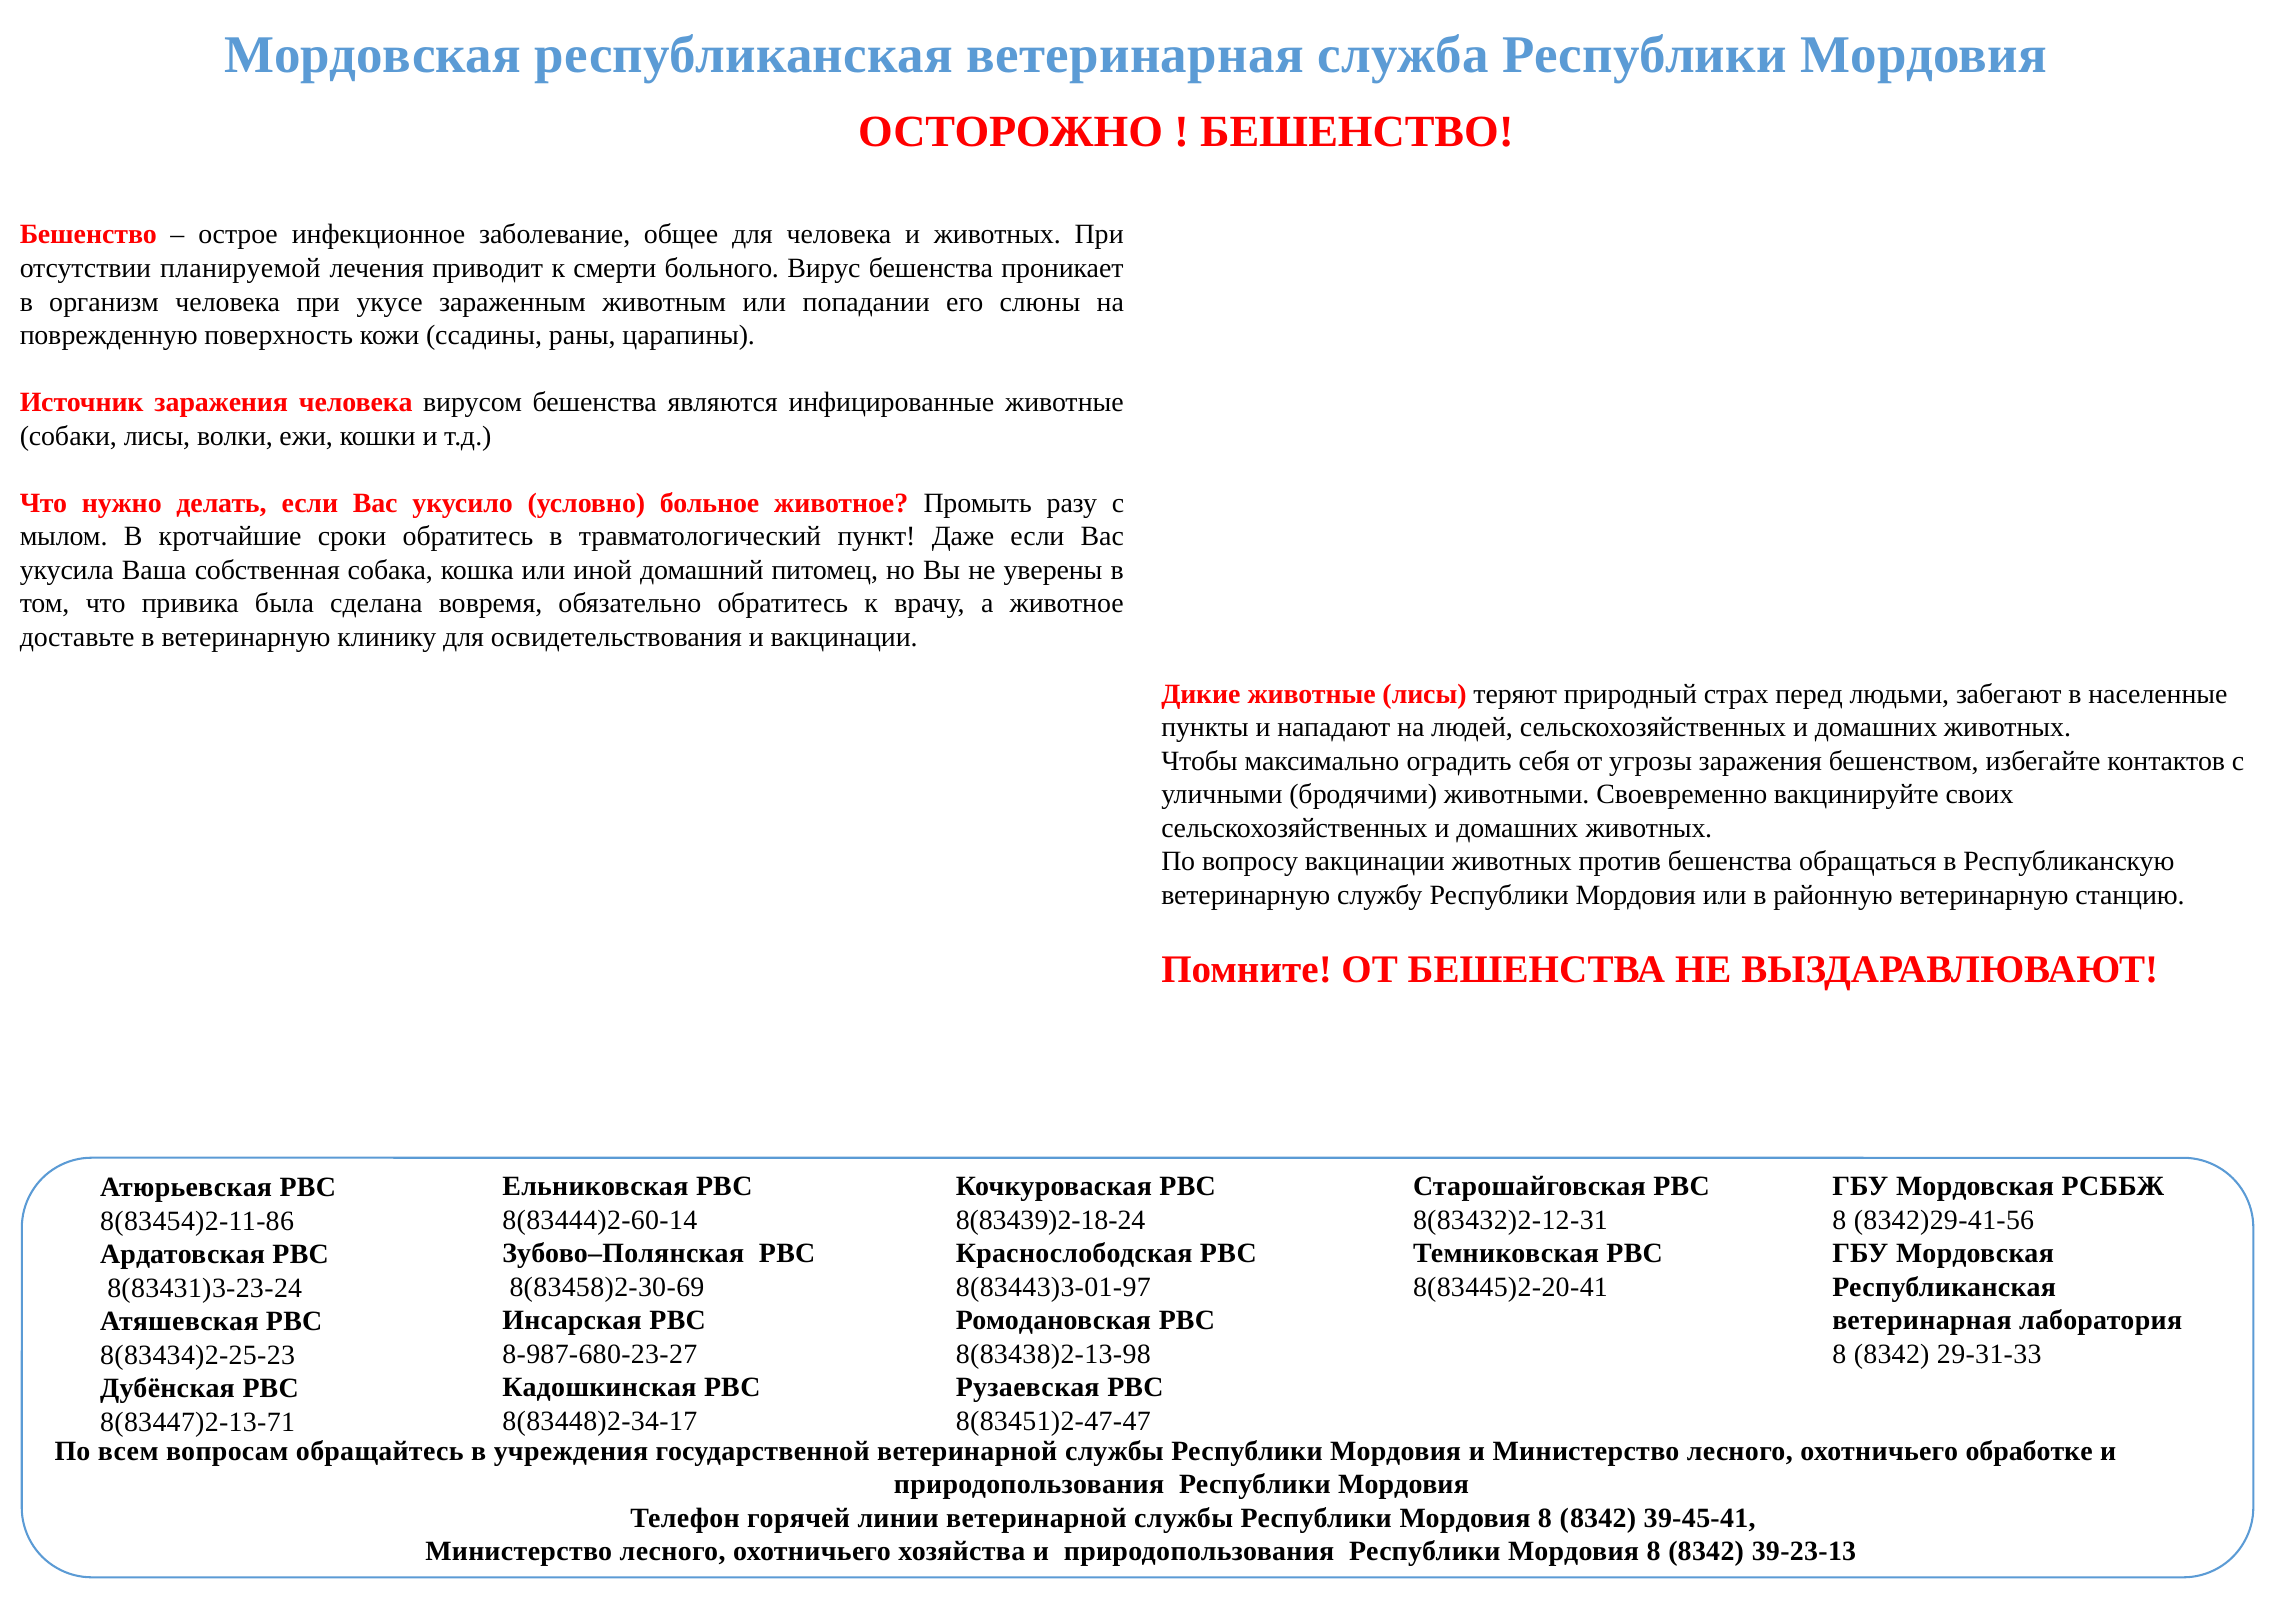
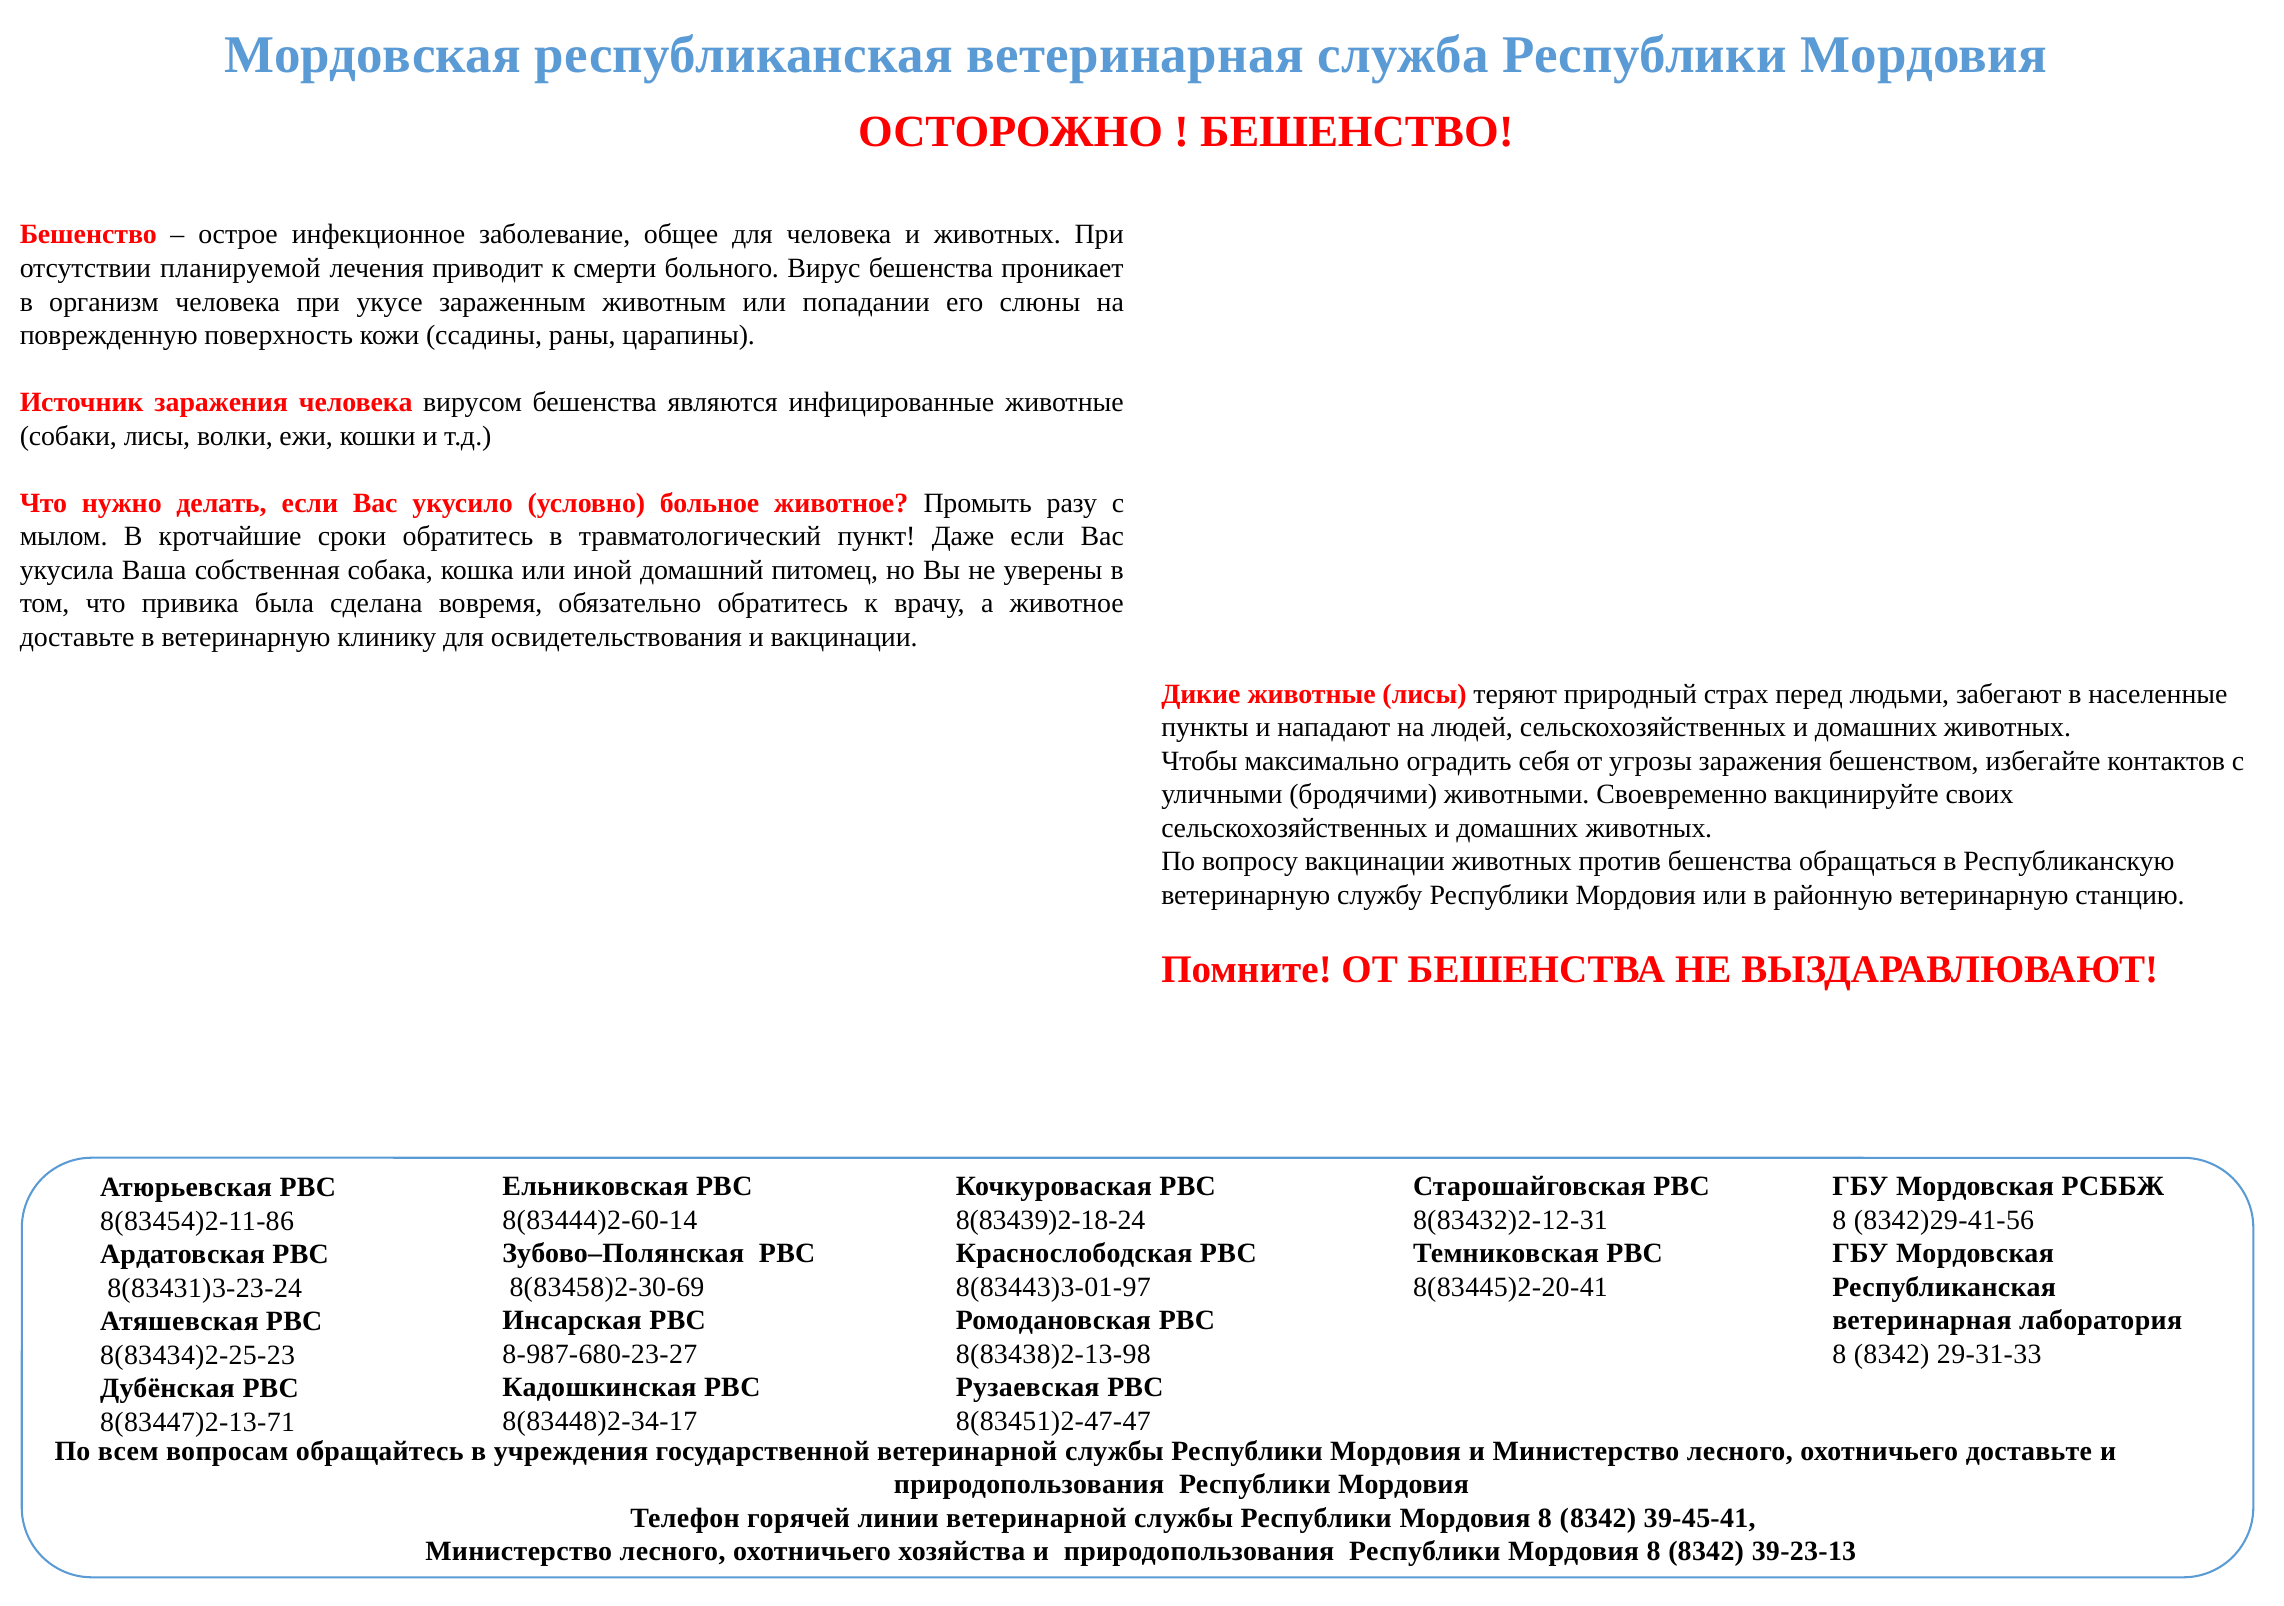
охотничьего обработке: обработке -> доставьте
